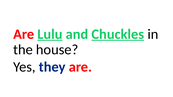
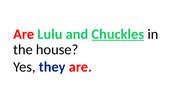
Lulu underline: present -> none
